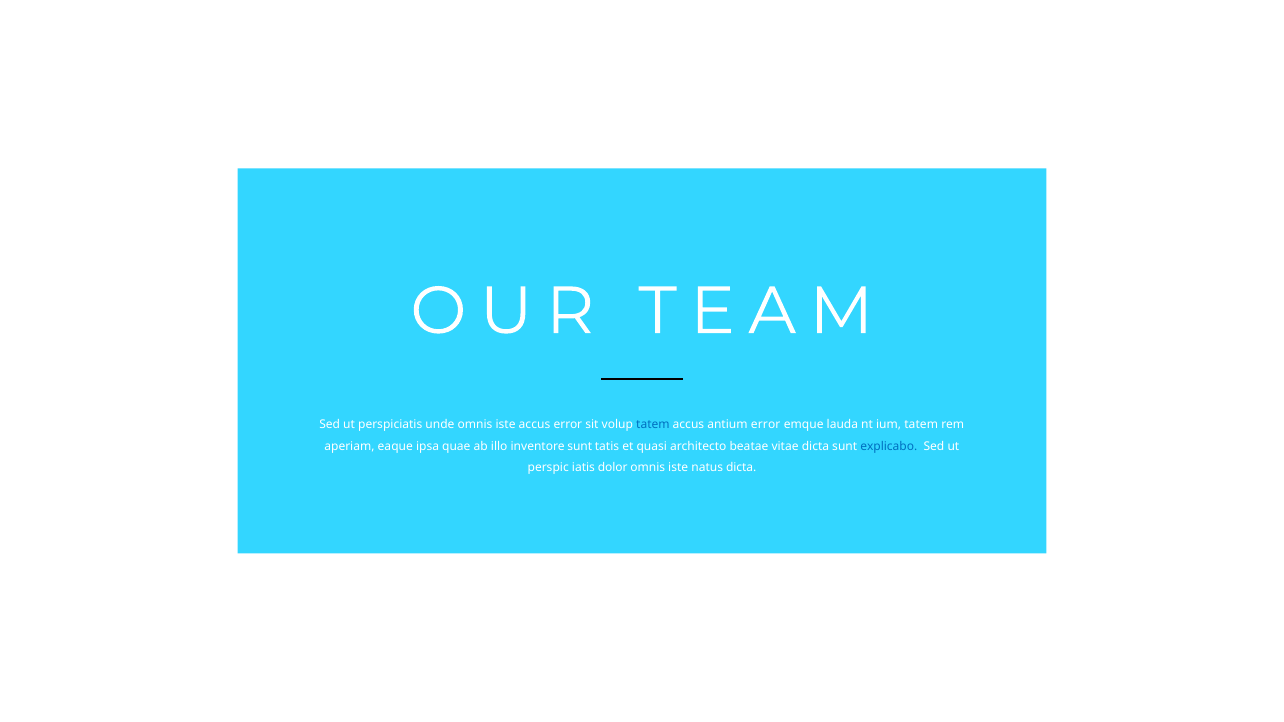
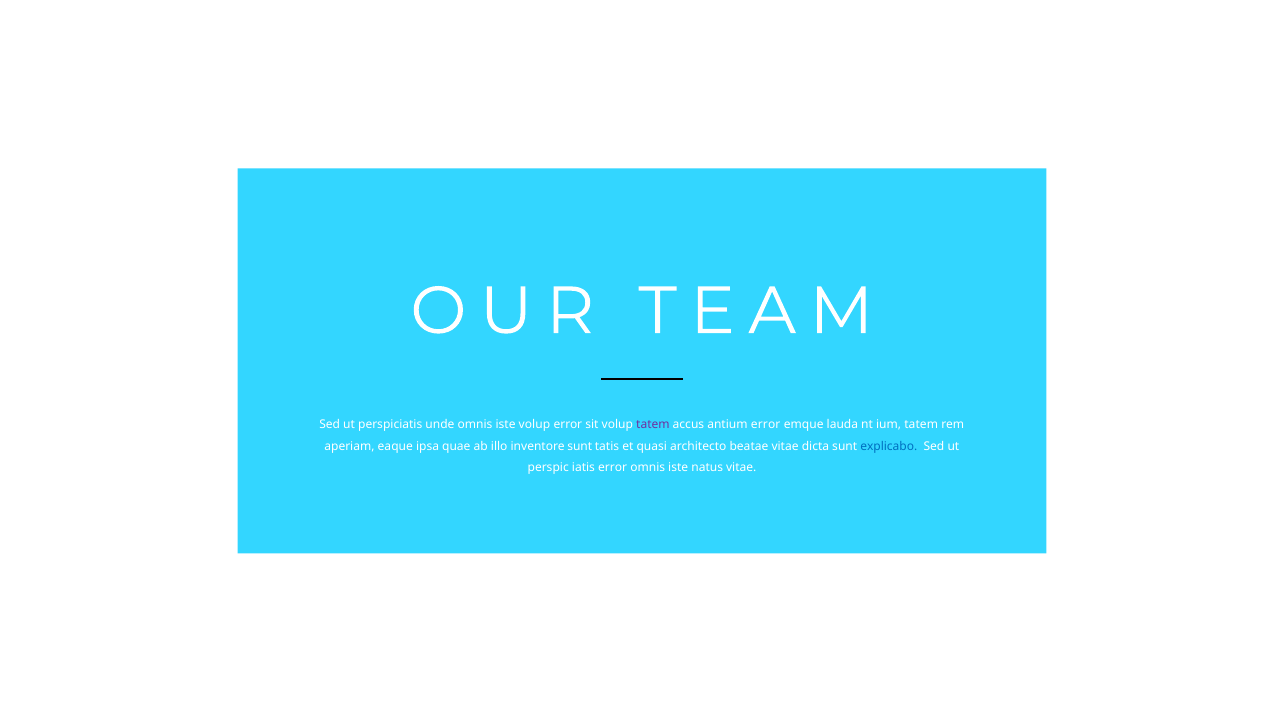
iste accus: accus -> volup
tatem at (653, 425) colour: blue -> purple
iatis dolor: dolor -> error
natus dicta: dicta -> vitae
